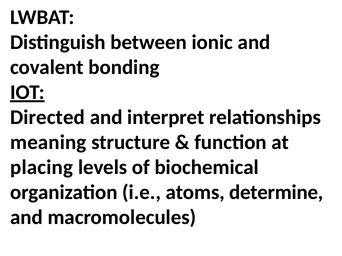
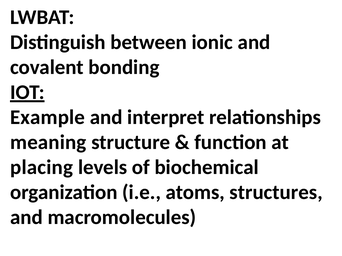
Directed: Directed -> Example
determine: determine -> structures
